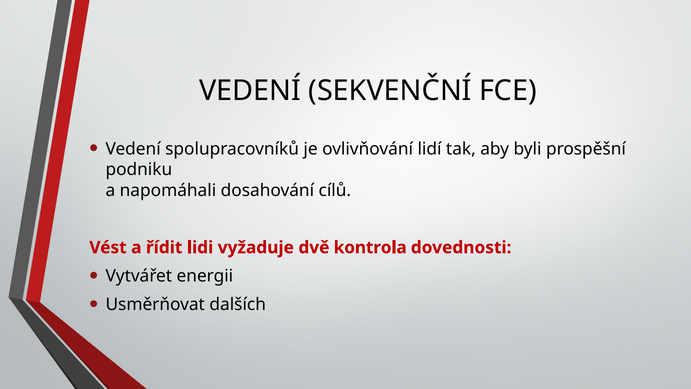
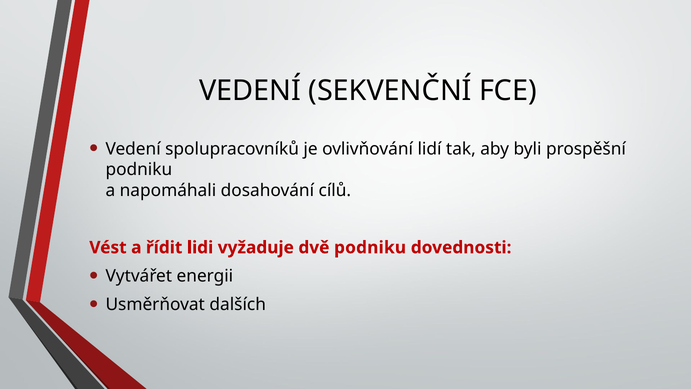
dvě kontrola: kontrola -> podniku
